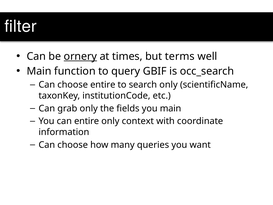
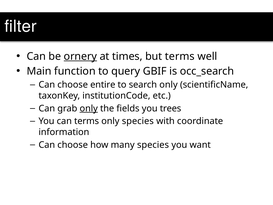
only at (89, 108) underline: none -> present
you main: main -> trees
can entire: entire -> terms
only context: context -> species
many queries: queries -> species
